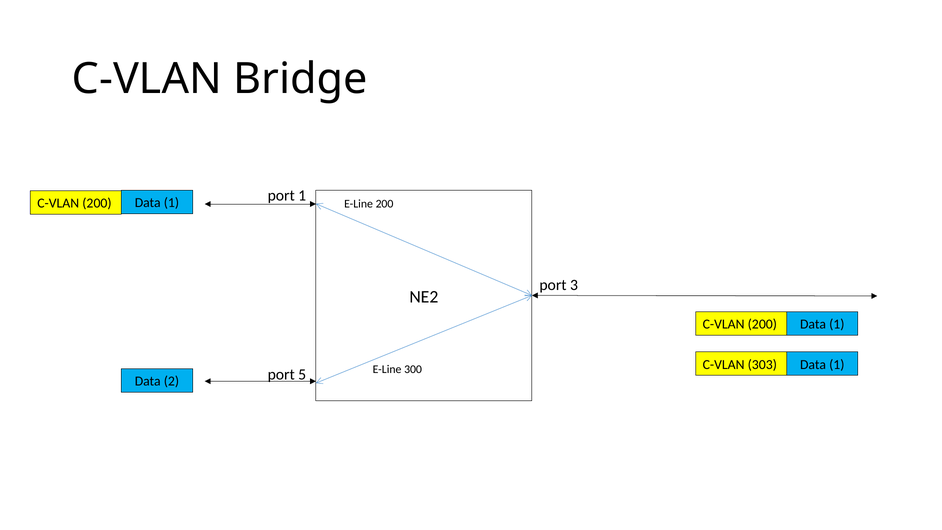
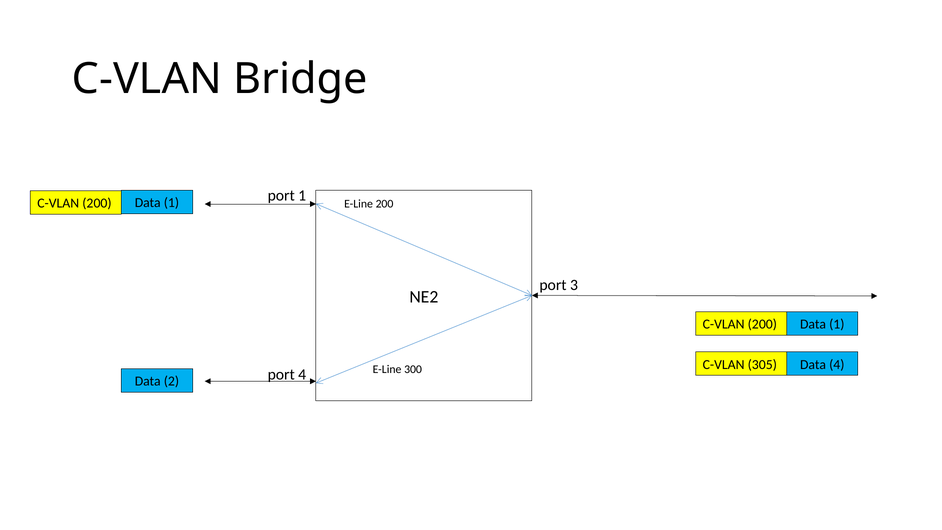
303: 303 -> 305
1 at (837, 365): 1 -> 4
port 5: 5 -> 4
